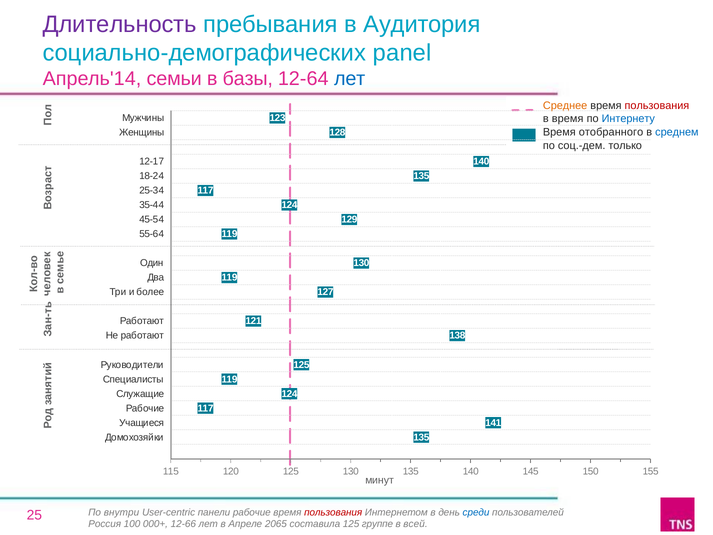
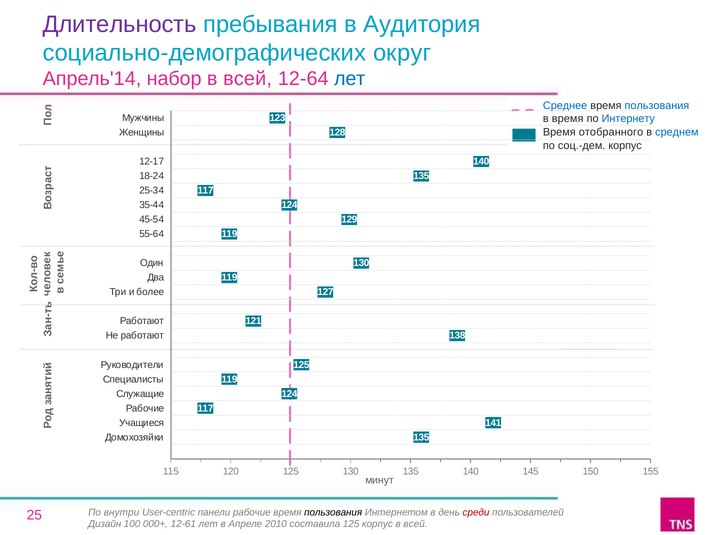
panel: panel -> округ
семьи: семьи -> набор
базы at (248, 79): базы -> всей
Среднее colour: orange -> blue
пользования at (657, 105) colour: red -> blue
соц.-дем только: только -> корпус
пользования at (333, 512) colour: red -> black
среди colour: blue -> red
Россия: Россия -> Дизайн
12-66: 12-66 -> 12-61
2065: 2065 -> 2010
125 группе: группе -> корпус
